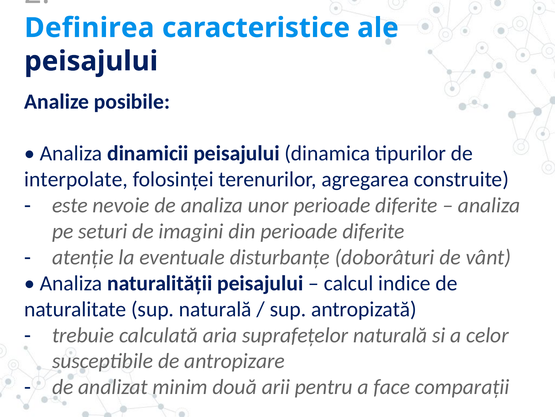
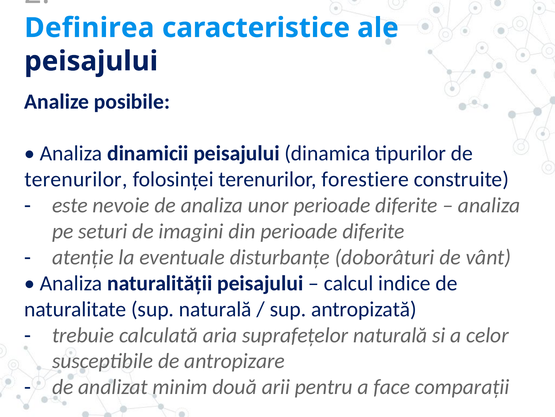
interpolate at (76, 179): interpolate -> terenurilor
agregarea: agregarea -> forestiere
